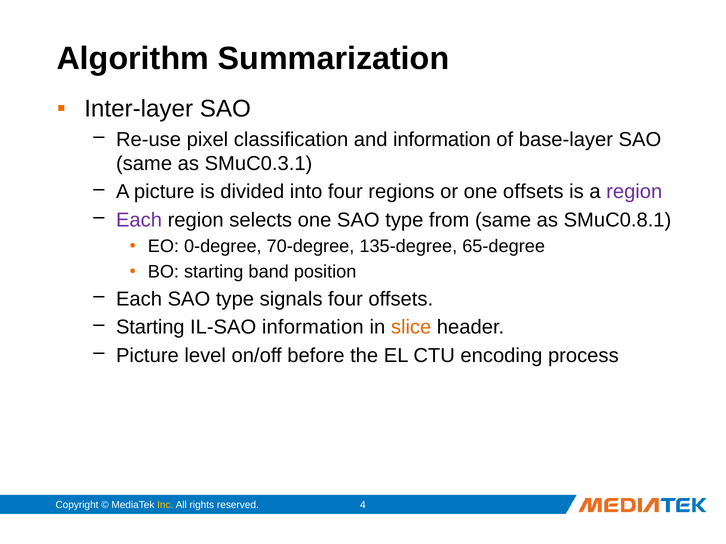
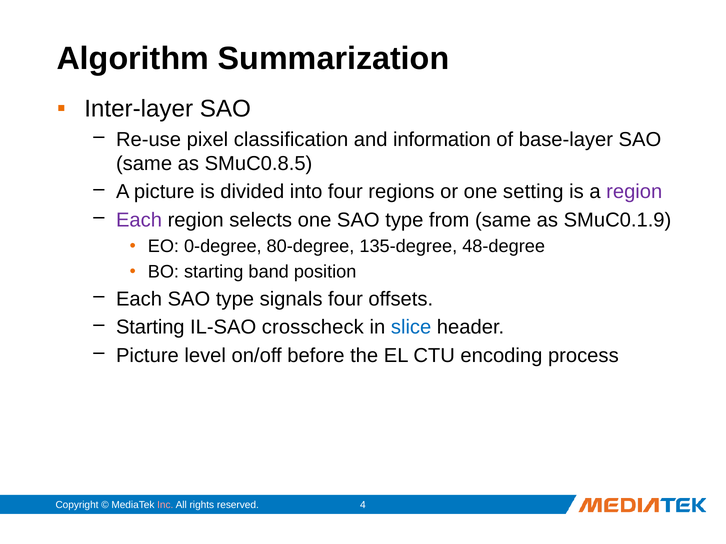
SMuC0.3.1: SMuC0.3.1 -> SMuC0.8.5
one offsets: offsets -> setting
SMuC0.8.1: SMuC0.8.1 -> SMuC0.1.9
70-degree: 70-degree -> 80-degree
65-degree: 65-degree -> 48-degree
IL-SAO information: information -> crosscheck
slice colour: orange -> blue
Inc colour: yellow -> pink
